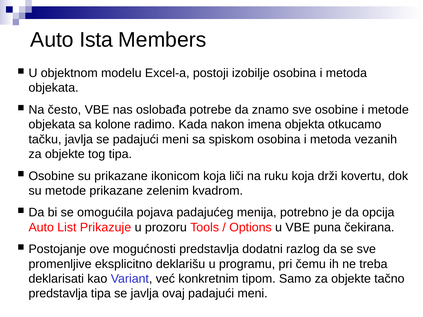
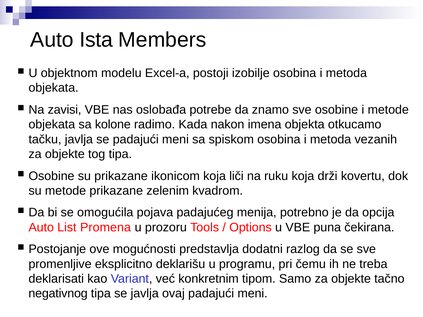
često: često -> zavisi
Prikazuje: Prikazuje -> Promena
predstavlja at (58, 294): predstavlja -> negativnog
